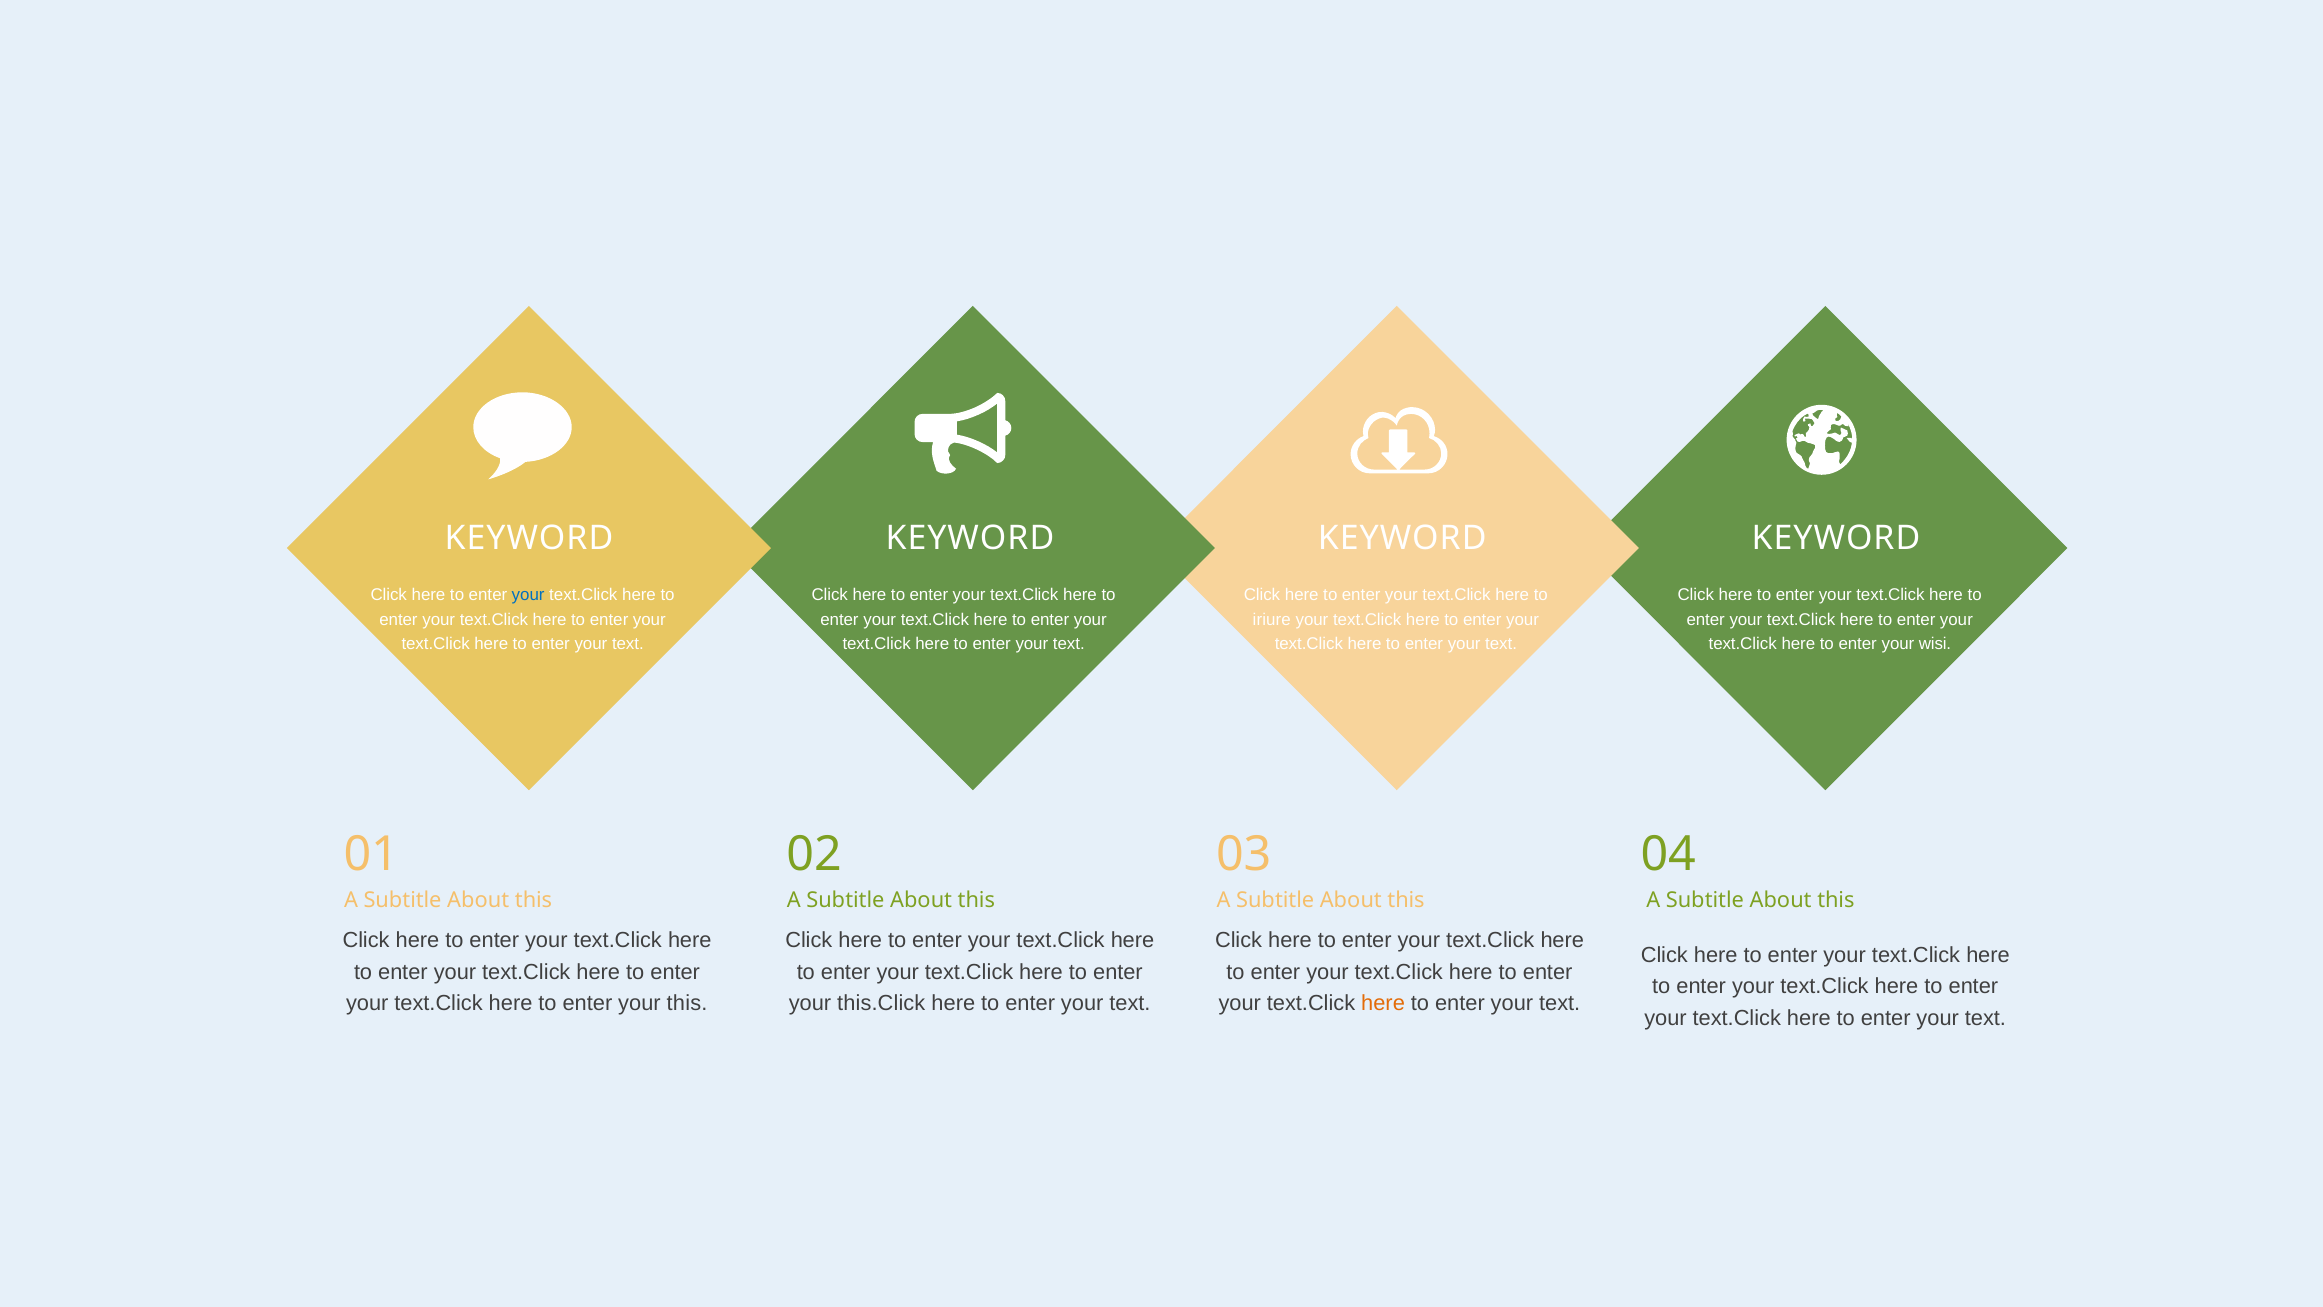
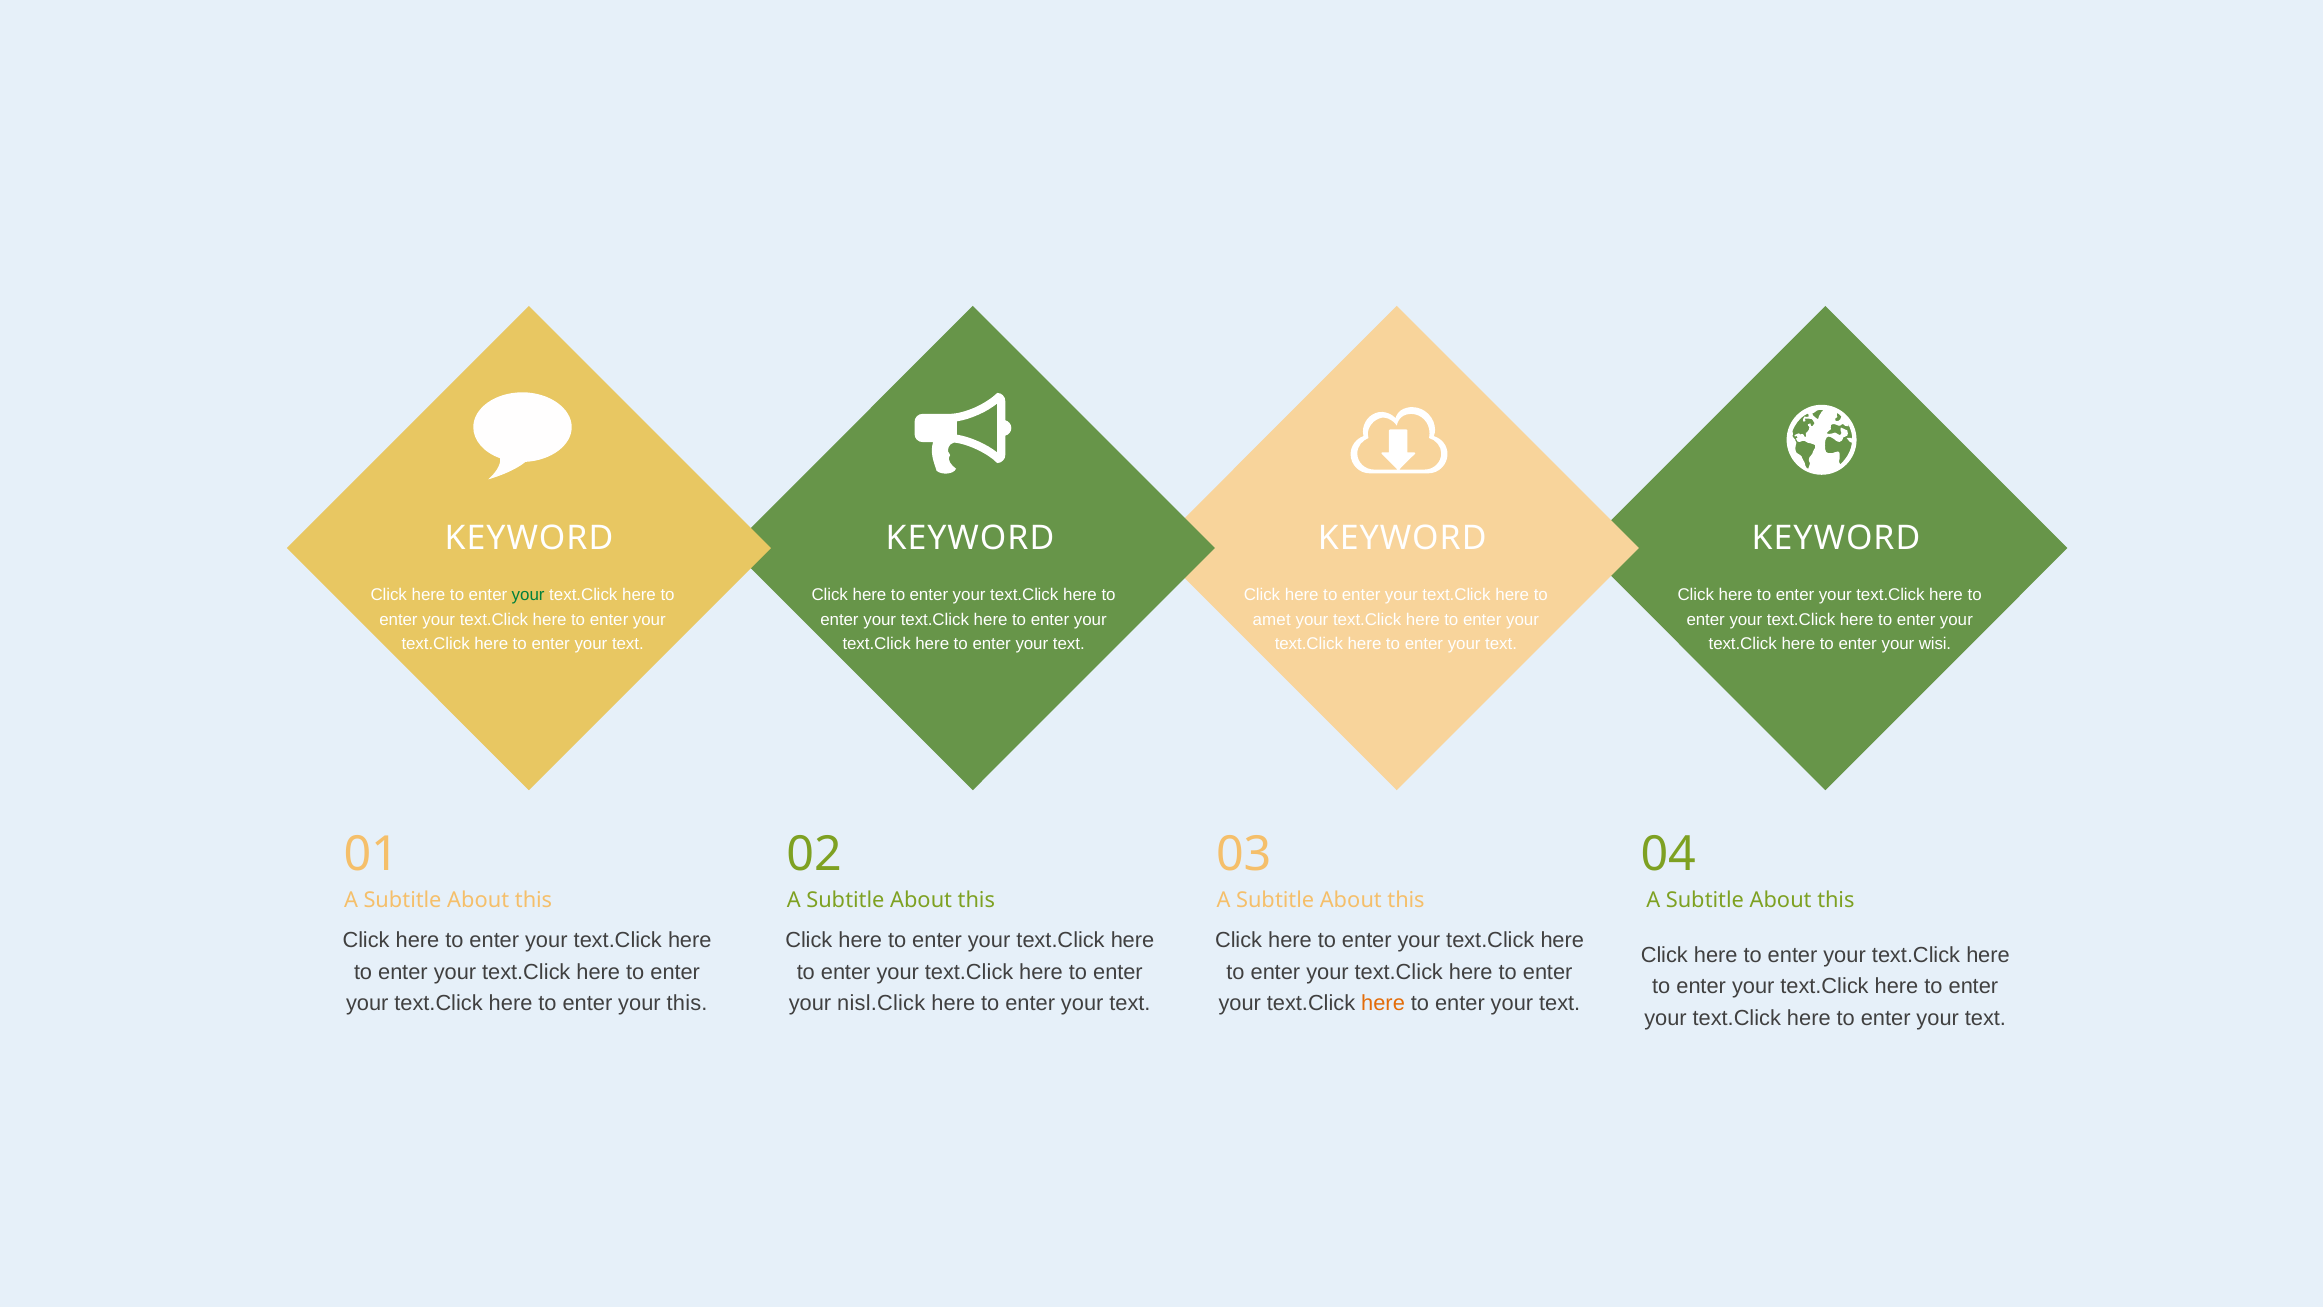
your at (528, 595) colour: blue -> green
iriure: iriure -> amet
this.Click: this.Click -> nisl.Click
